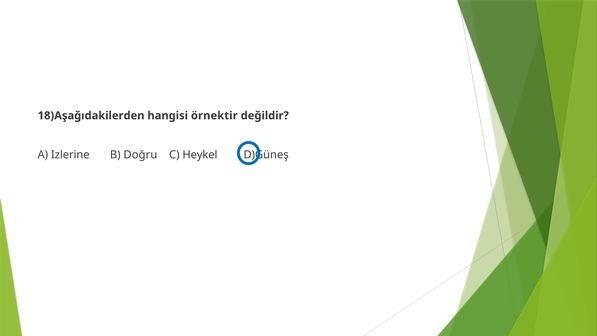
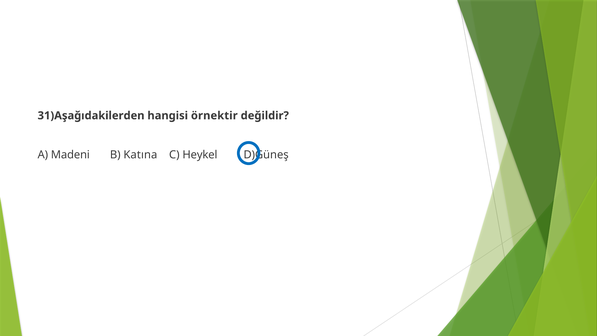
18)Aşağıdakilerden: 18)Aşağıdakilerden -> 31)Aşağıdakilerden
Izlerine: Izlerine -> Madeni
Doğru: Doğru -> Katına
